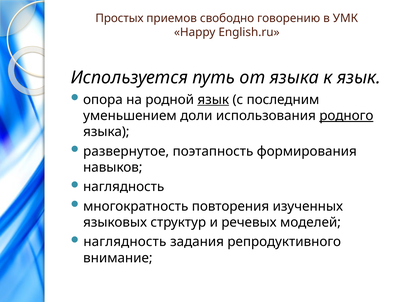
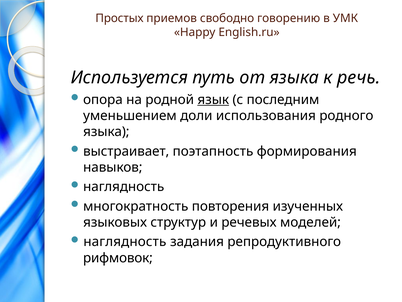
к язык: язык -> речь
родного underline: present -> none
развернутое: развернутое -> выстраивает
внимание: внимание -> рифмовок
